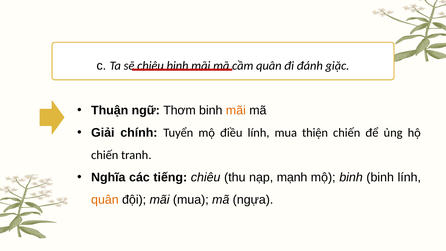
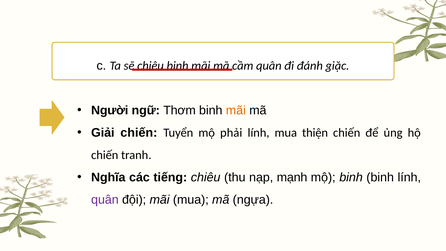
Thuận: Thuận -> Người
Giải chính: chính -> chiến
điều: điều -> phải
quân at (105, 200) colour: orange -> purple
